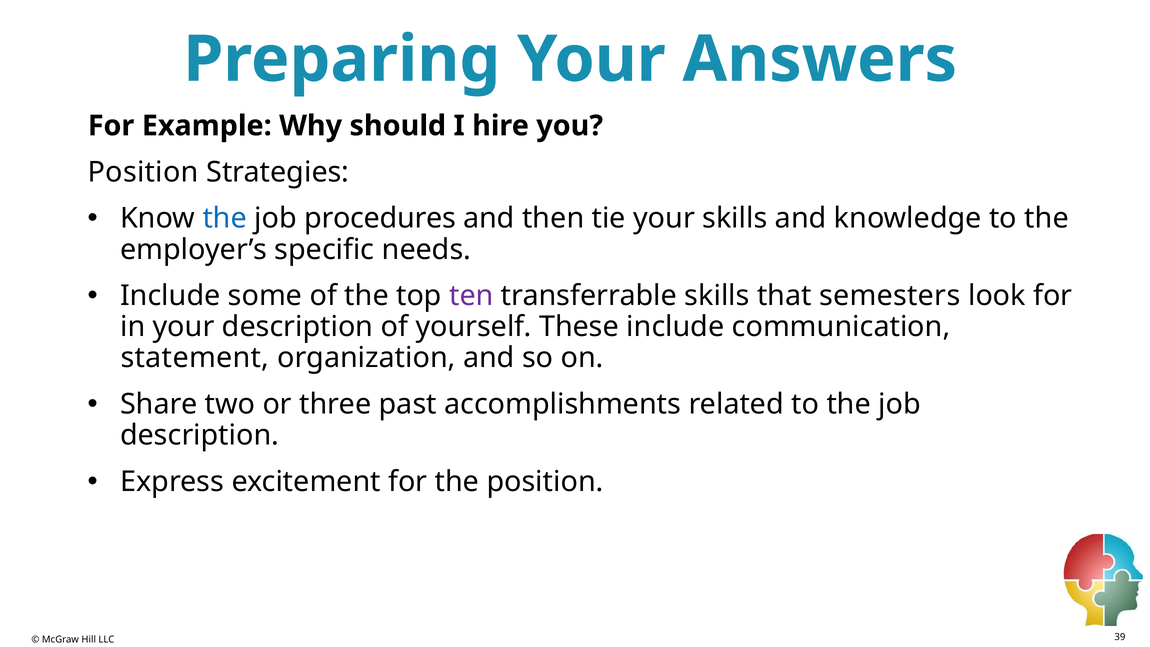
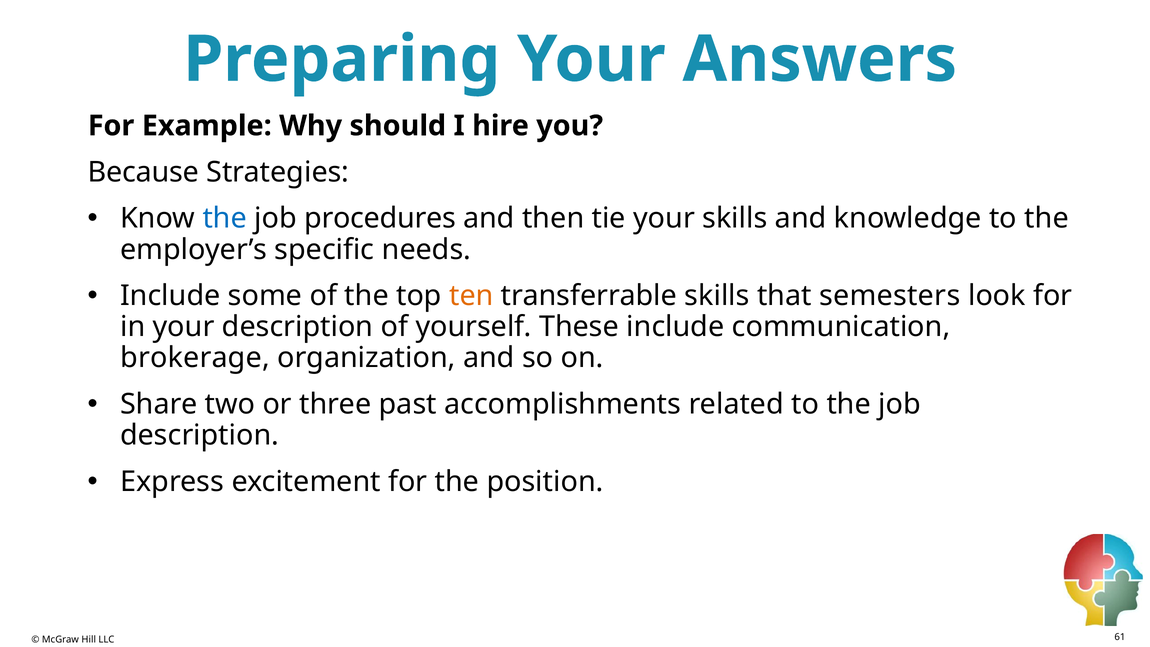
Position at (143, 172): Position -> Because
ten colour: purple -> orange
statement: statement -> brokerage
39: 39 -> 61
